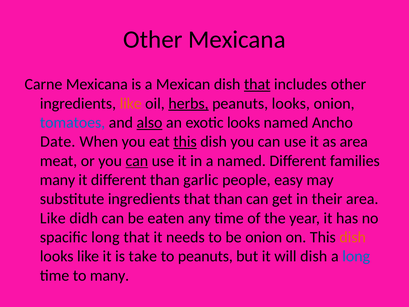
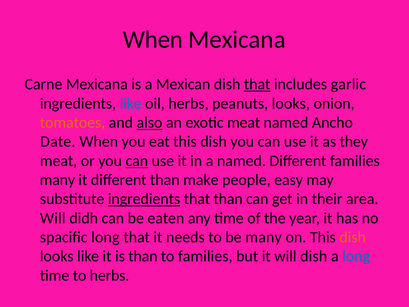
Other at (153, 40): Other -> When
includes other: other -> garlic
like at (131, 103) colour: orange -> blue
herbs at (188, 103) underline: present -> none
tomatoes colour: blue -> orange
exotic looks: looks -> meat
this at (185, 142) underline: present -> none
as area: area -> they
garlic: garlic -> make
ingredients at (144, 199) underline: none -> present
Like at (53, 218): Like -> Will
be onion: onion -> many
is take: take -> than
to peanuts: peanuts -> families
to many: many -> herbs
